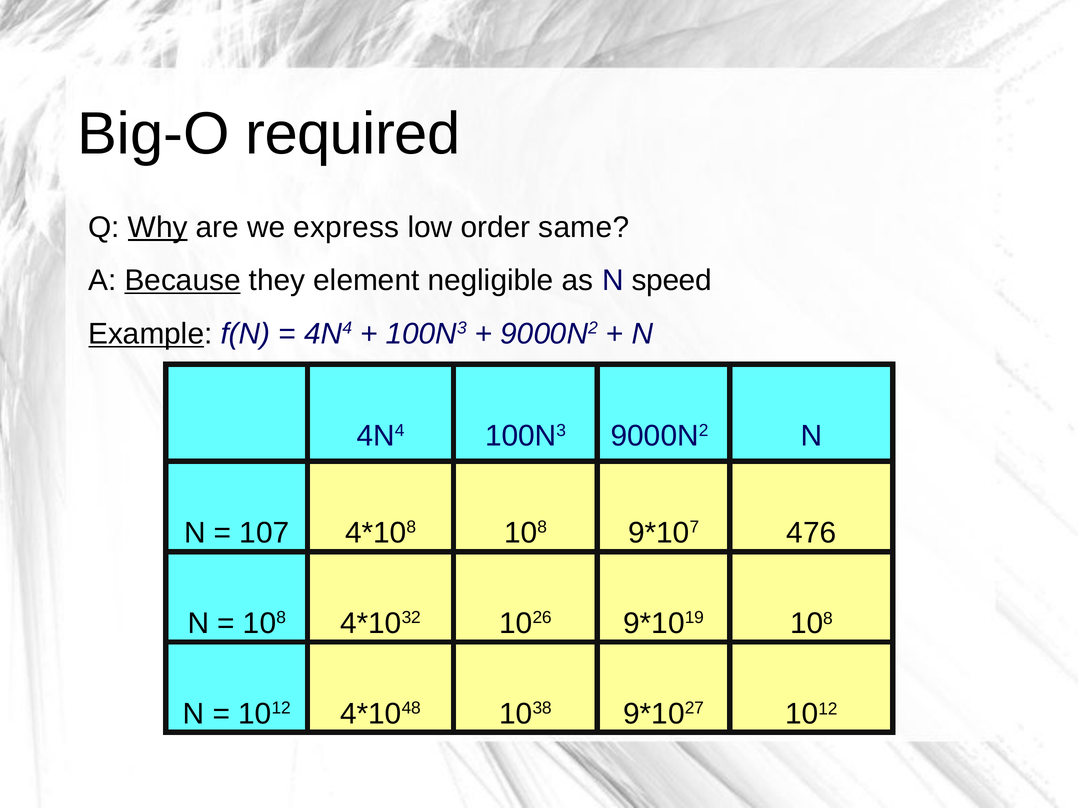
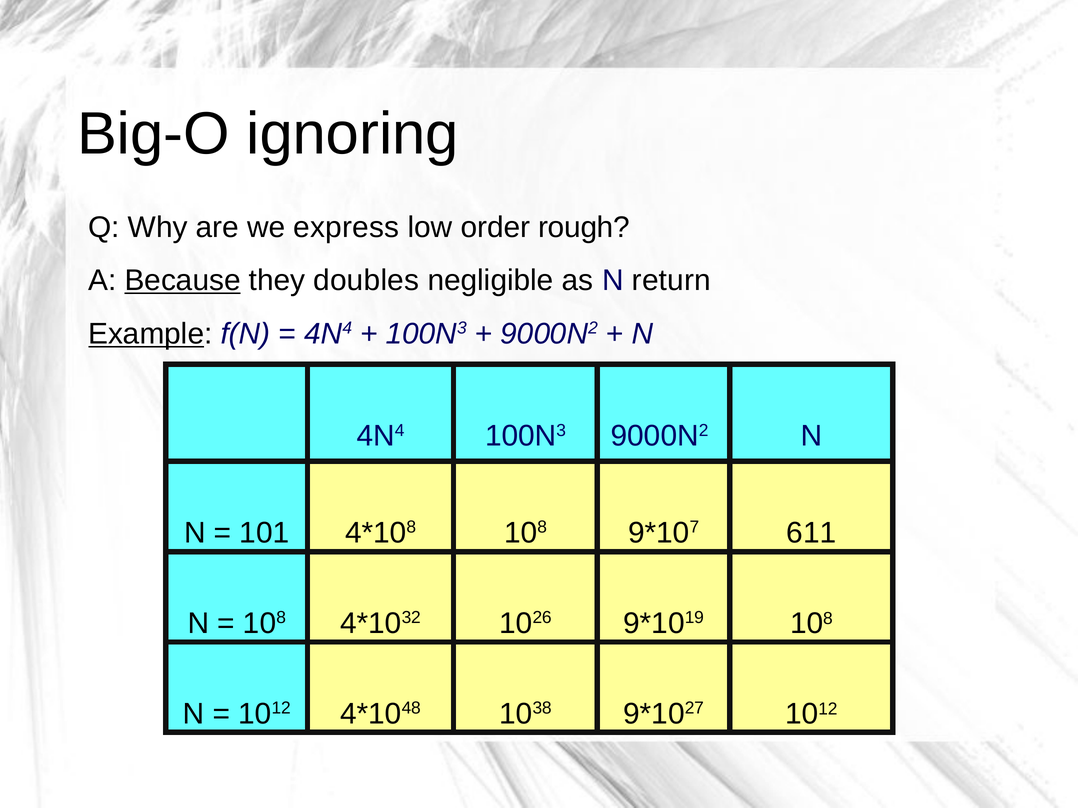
required: required -> ignoring
Why underline: present -> none
same: same -> rough
element: element -> doubles
speed: speed -> return
107: 107 -> 101
476: 476 -> 611
